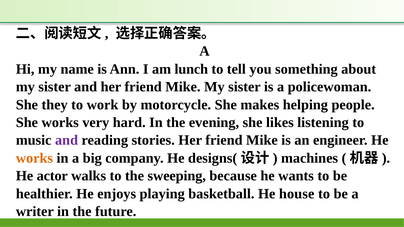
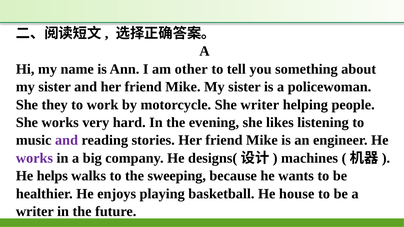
lunch: lunch -> other
She makes: makes -> writer
works at (34, 158) colour: orange -> purple
actor: actor -> helps
